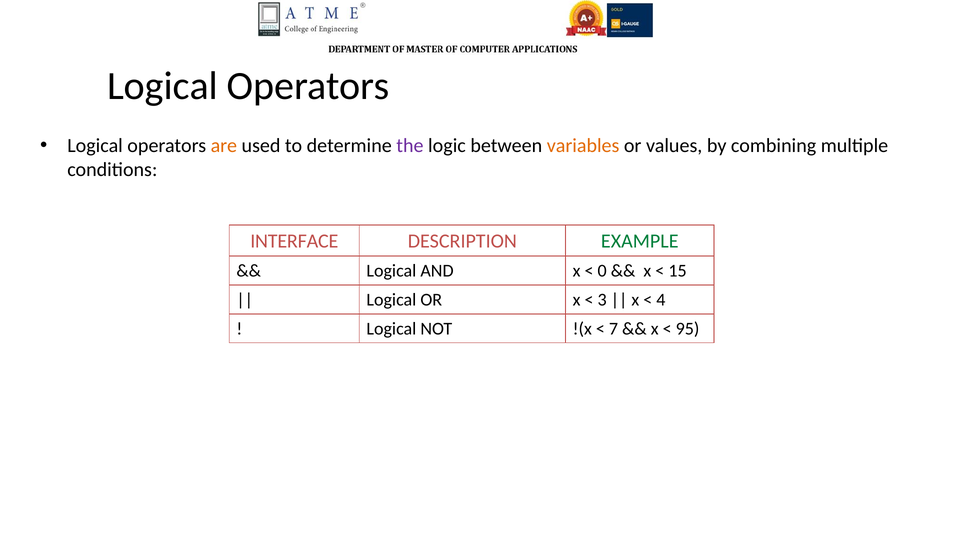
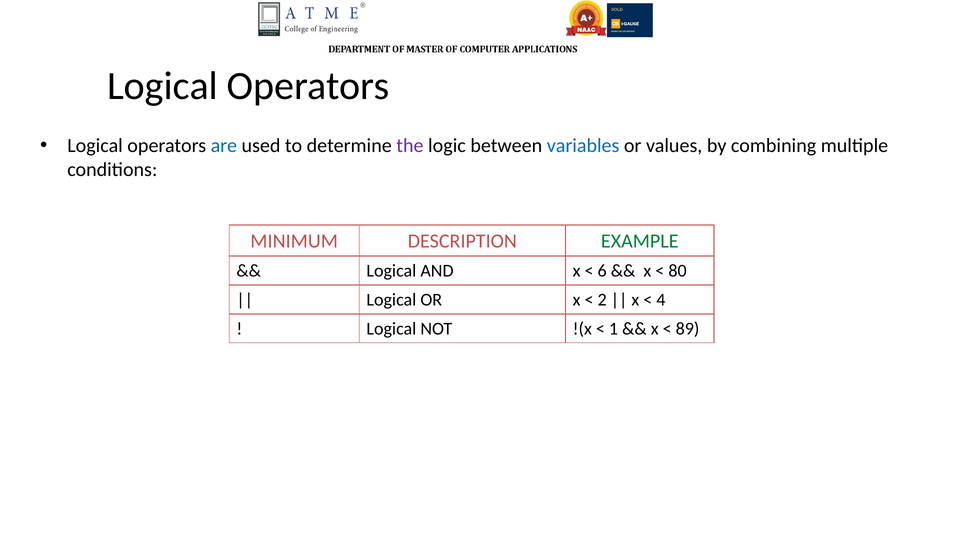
are colour: orange -> blue
variables colour: orange -> blue
INTERFACE: INTERFACE -> MINIMUM
0: 0 -> 6
15: 15 -> 80
3: 3 -> 2
7: 7 -> 1
95: 95 -> 89
